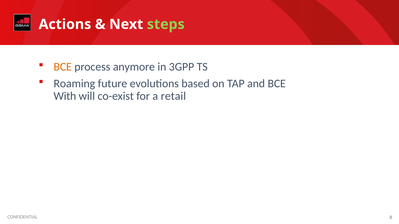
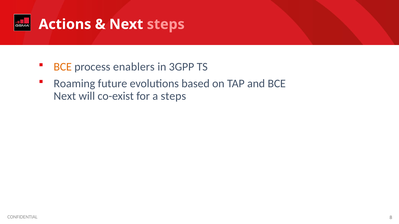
steps at (166, 24) colour: light green -> pink
anymore: anymore -> enablers
With at (65, 96): With -> Next
a retail: retail -> steps
